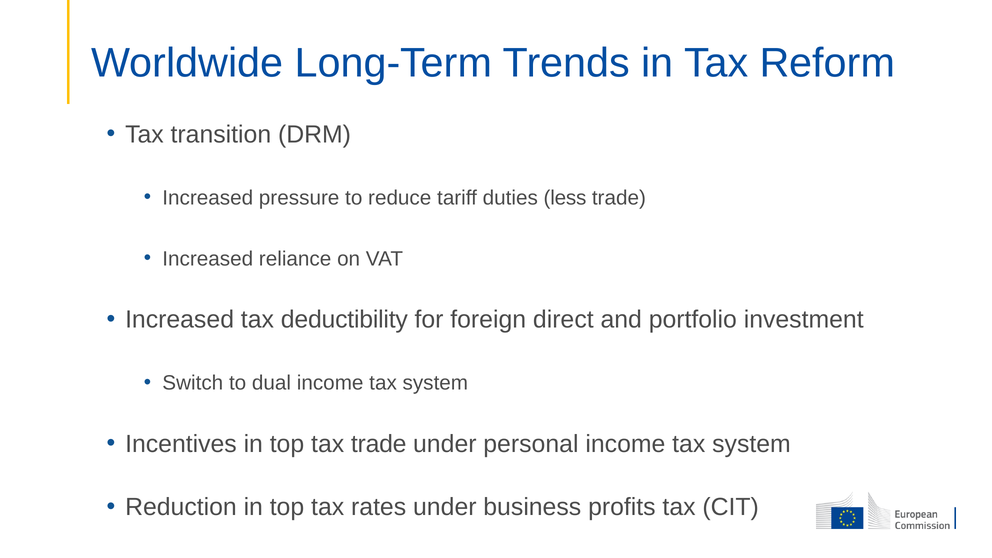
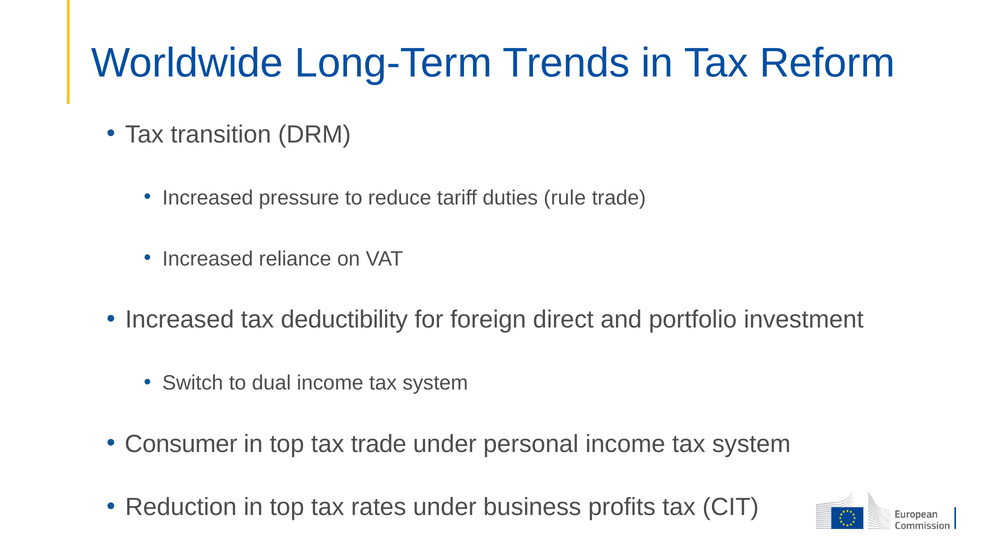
less: less -> rule
Incentives: Incentives -> Consumer
